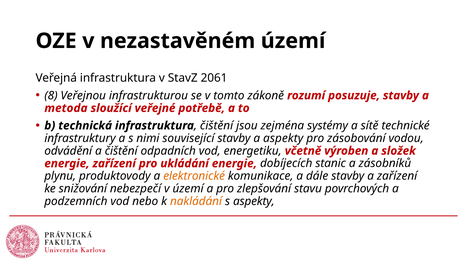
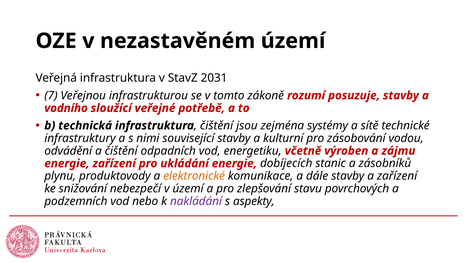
2061: 2061 -> 2031
8: 8 -> 7
metoda: metoda -> vodního
a aspekty: aspekty -> kulturní
složek: složek -> zájmu
nakládání colour: orange -> purple
